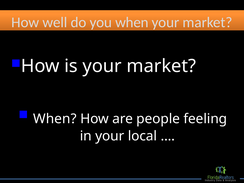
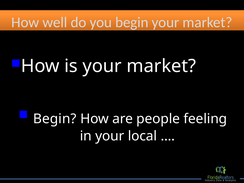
you when: when -> begin
When at (55, 119): When -> Begin
